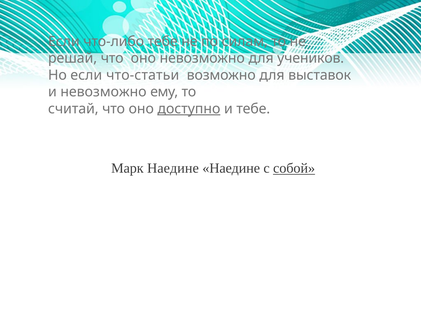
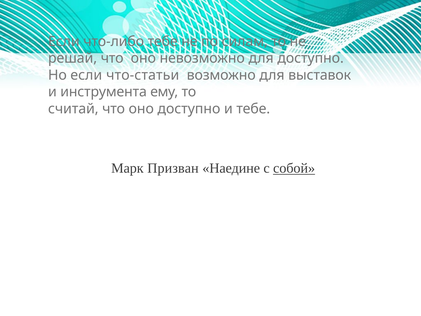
для учеников: учеников -> доступно
и невозможно: невозможно -> инструмента
доступно at (189, 109) underline: present -> none
Марк Наедине: Наедине -> Призван
